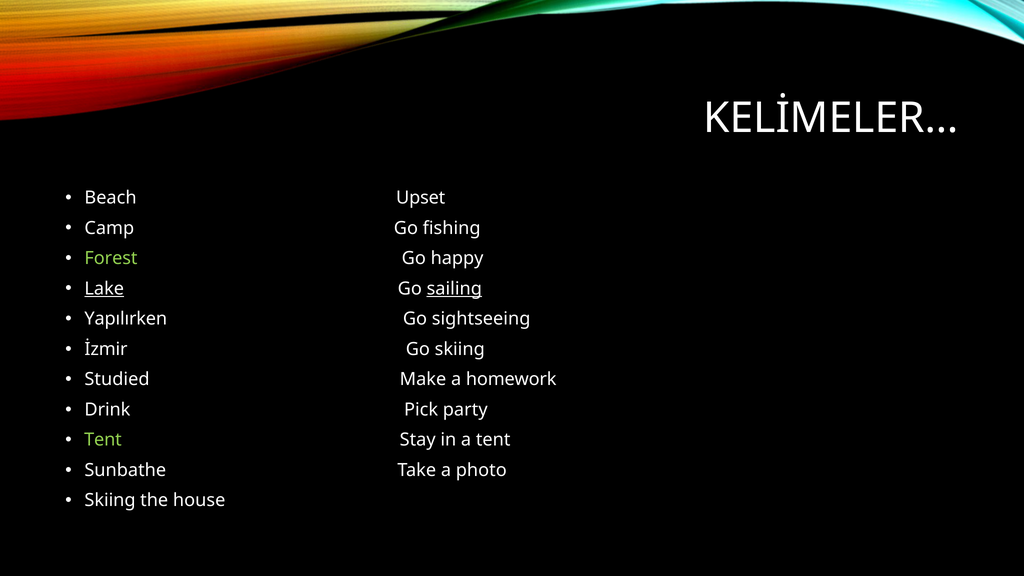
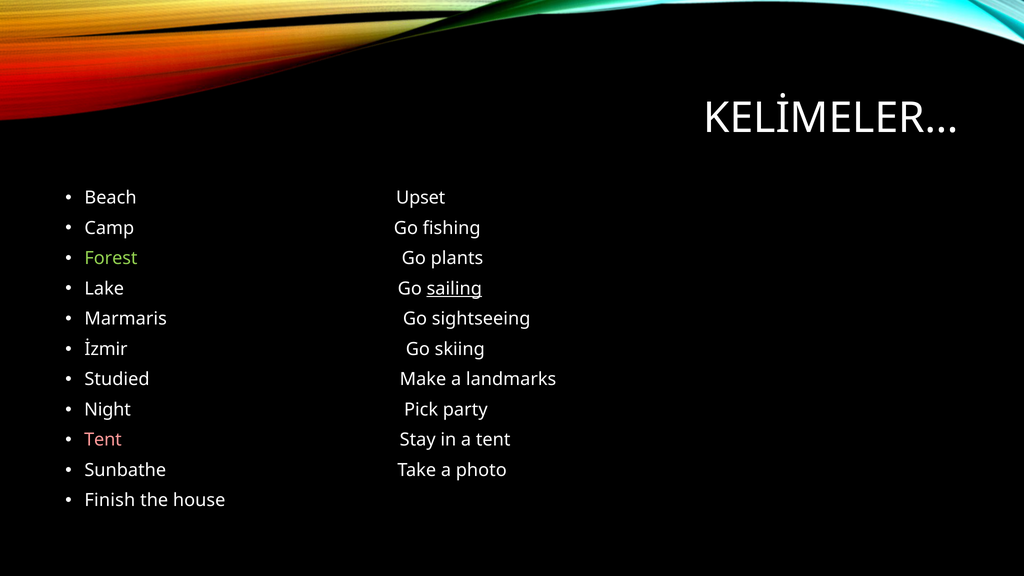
happy: happy -> plants
Lake underline: present -> none
Yapılırken: Yapılırken -> Marmaris
homework: homework -> landmarks
Drink: Drink -> Night
Tent at (103, 440) colour: light green -> pink
Skiing at (110, 500): Skiing -> Finish
